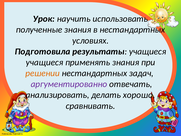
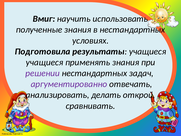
Урок: Урок -> Вмиг
решении colour: orange -> purple
хорошо: хорошо -> открой
